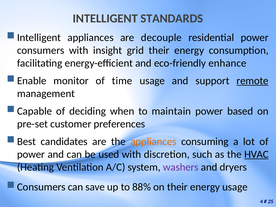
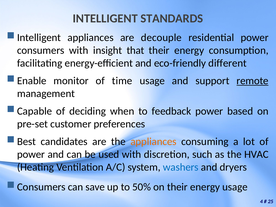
grid: grid -> that
enhance: enhance -> different
maintain: maintain -> feedback
HVAC underline: present -> none
washers colour: purple -> blue
88%: 88% -> 50%
